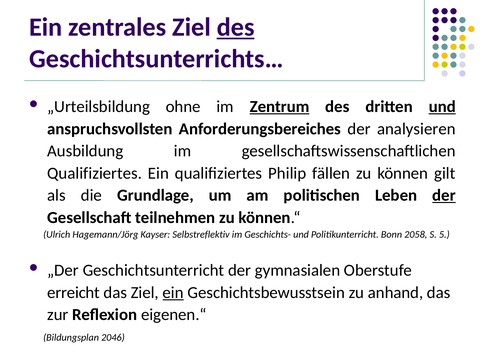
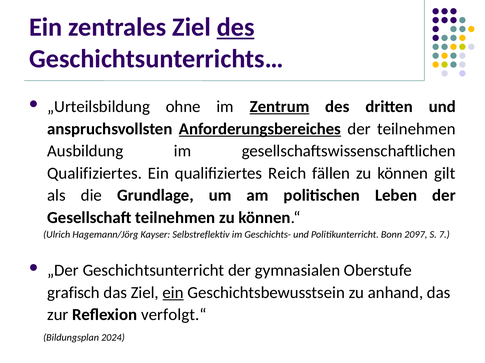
und at (442, 107) underline: present -> none
Anforderungsbereiches underline: none -> present
der analysieren: analysieren -> teilnehmen
Philip: Philip -> Reich
der at (444, 196) underline: present -> none
2058: 2058 -> 2097
5: 5 -> 7
erreicht: erreicht -> grafisch
eigenen.“: eigenen.“ -> verfolgt.“
2046: 2046 -> 2024
